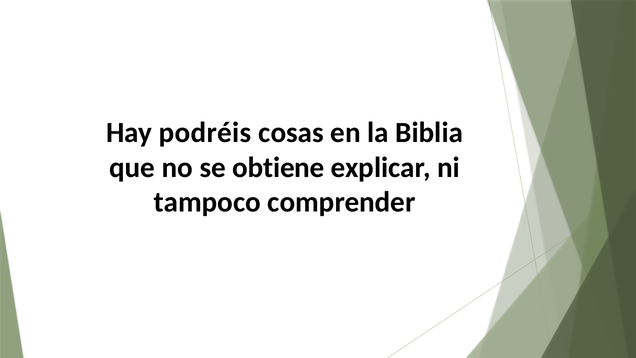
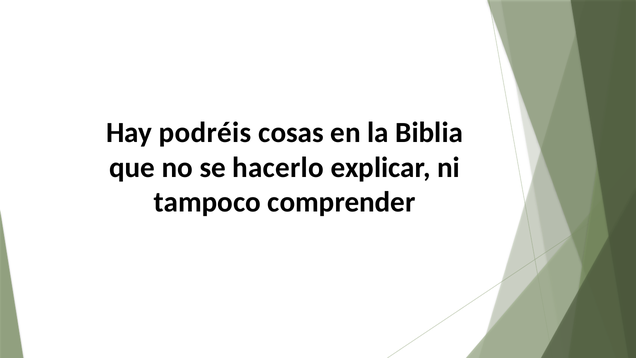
obtiene: obtiene -> hacerlo
